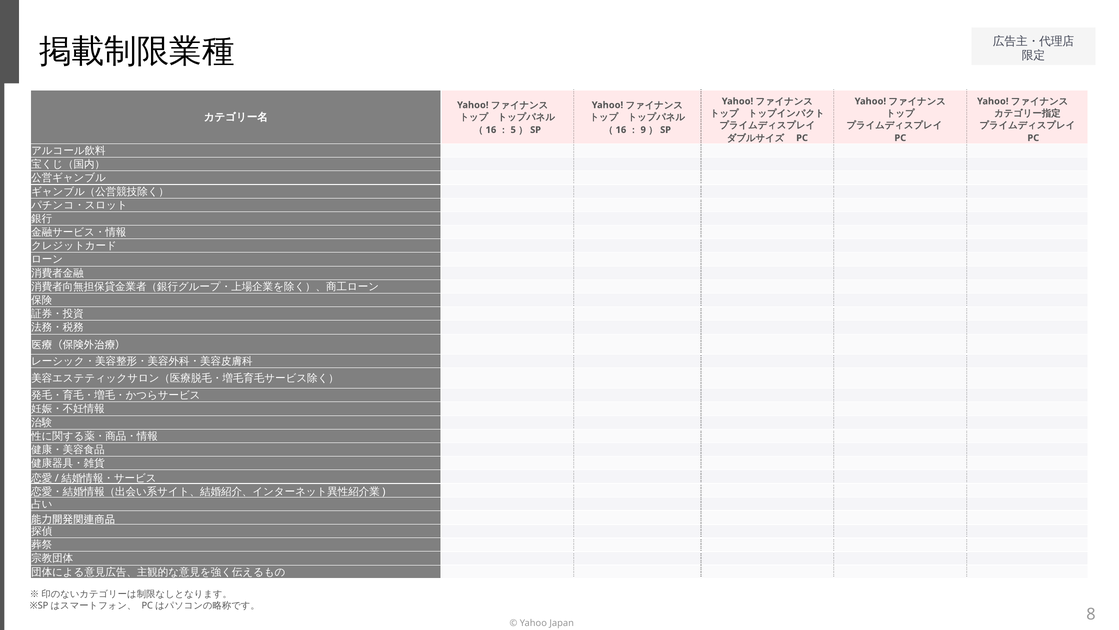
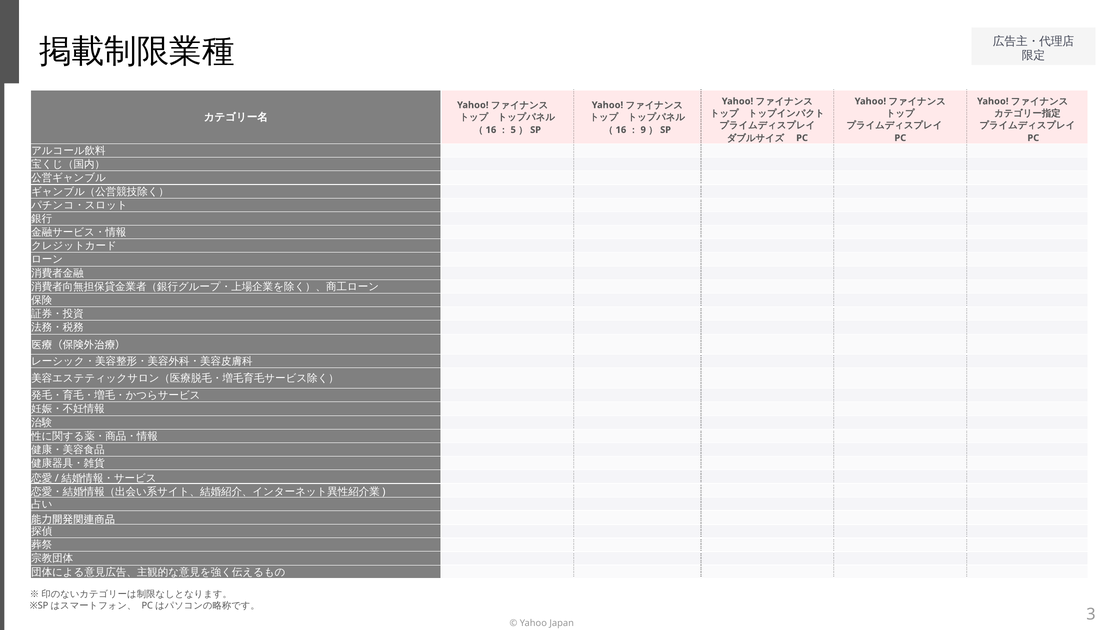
8: 8 -> 3
